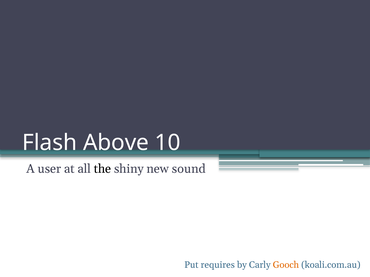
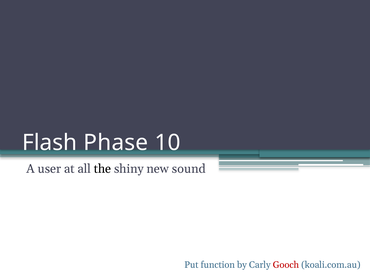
Above: Above -> Phase
requires: requires -> function
Gooch colour: orange -> red
